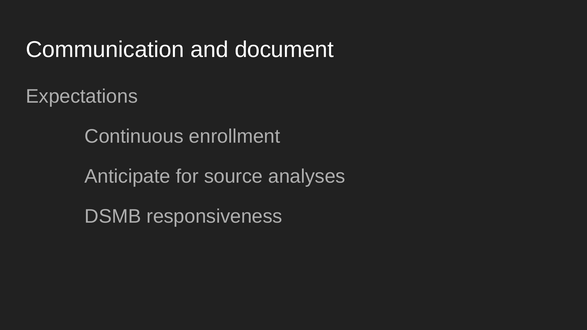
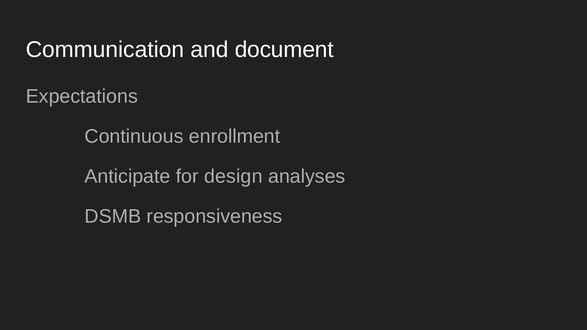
source: source -> design
